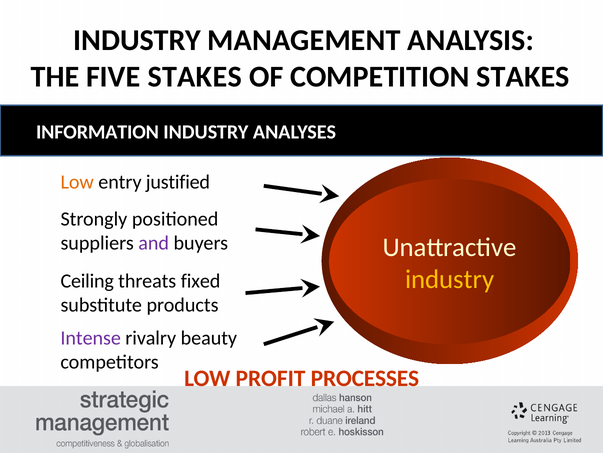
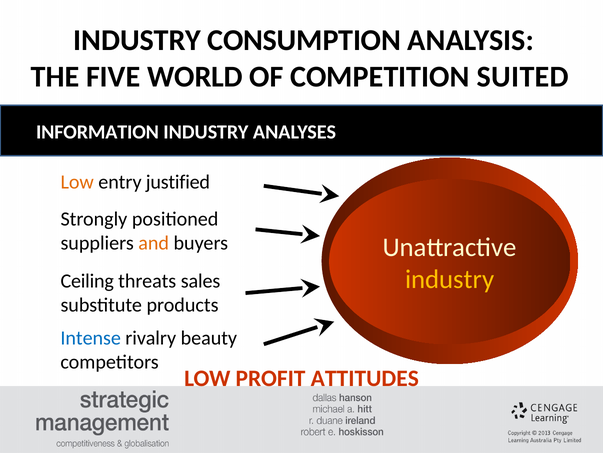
MANAGEMENT: MANAGEMENT -> CONSUMPTION
FIVE STAKES: STAKES -> WORLD
COMPETITION STAKES: STAKES -> SUITED
and colour: purple -> orange
fixed: fixed -> sales
Intense colour: purple -> blue
PROCESSES: PROCESSES -> ATTITUDES
